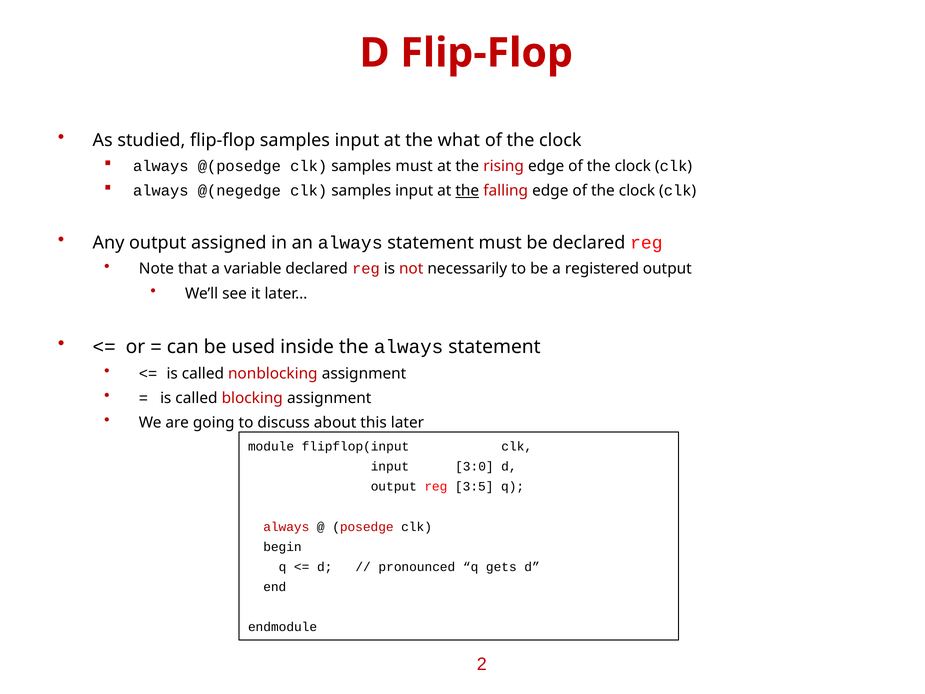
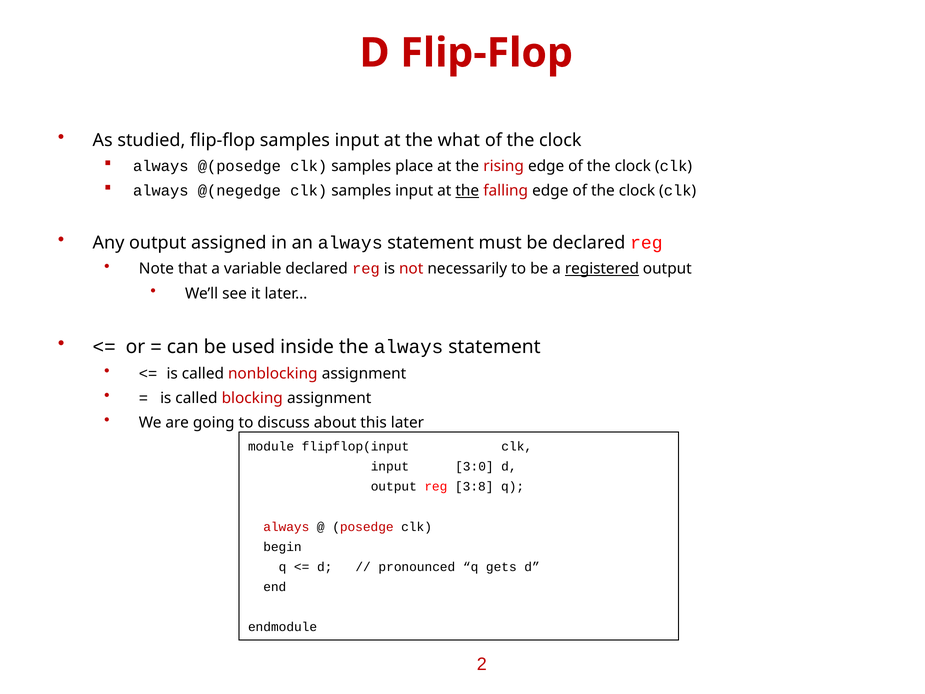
samples must: must -> place
registered underline: none -> present
3:5: 3:5 -> 3:8
